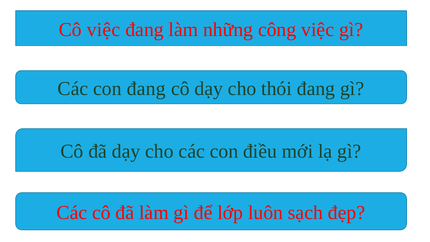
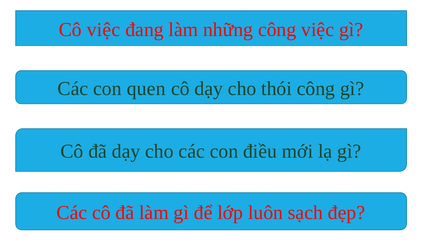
con đang: đang -> quen
thói đang: đang -> công
